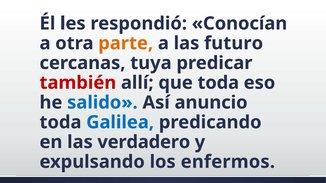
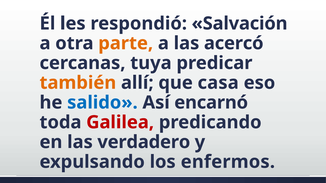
Conocían: Conocían -> Salvación
futuro: futuro -> acercó
también colour: red -> orange
que toda: toda -> casa
anuncio: anuncio -> encarnó
Galilea colour: blue -> red
